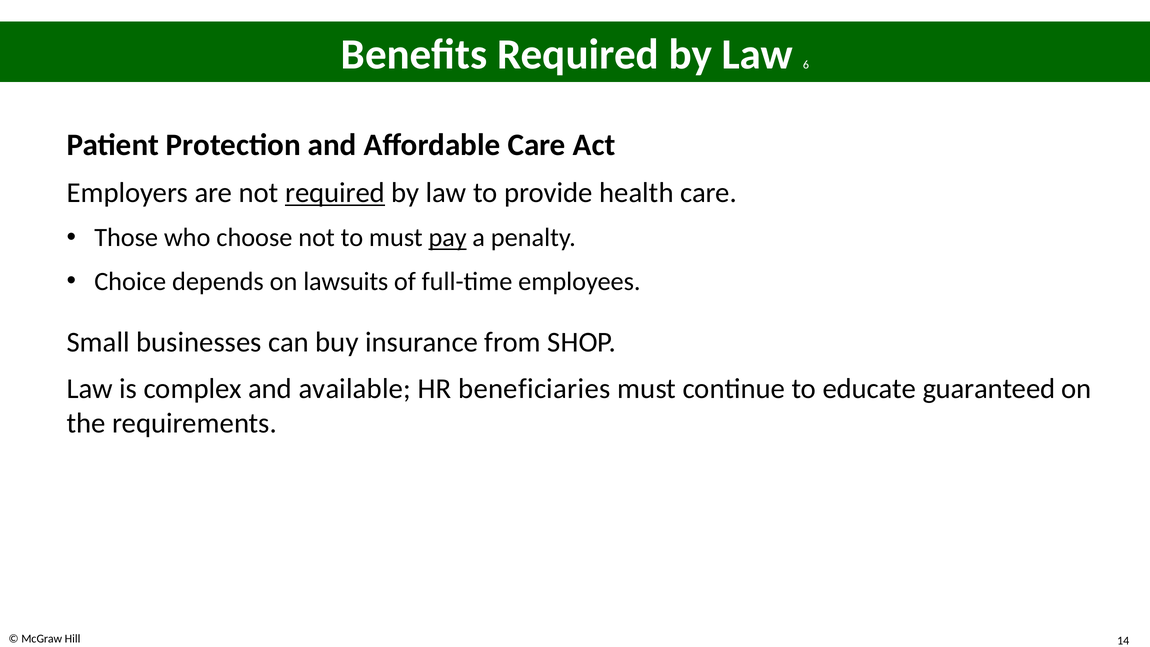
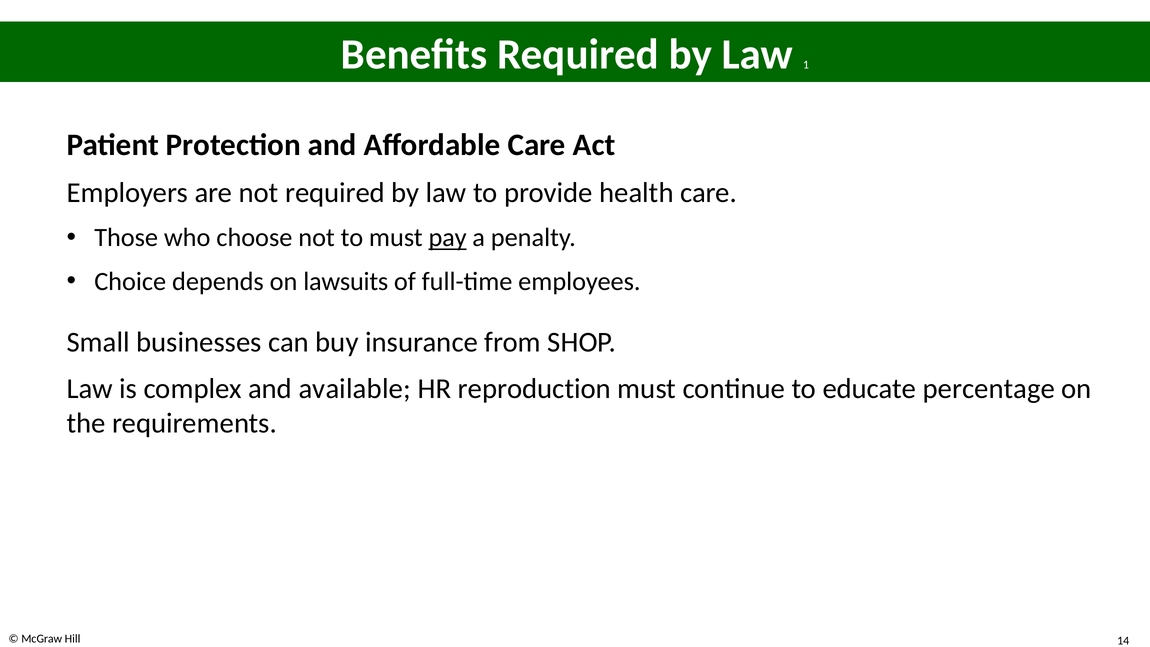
6: 6 -> 1
required at (335, 193) underline: present -> none
beneficiaries: beneficiaries -> reproduction
guaranteed: guaranteed -> percentage
